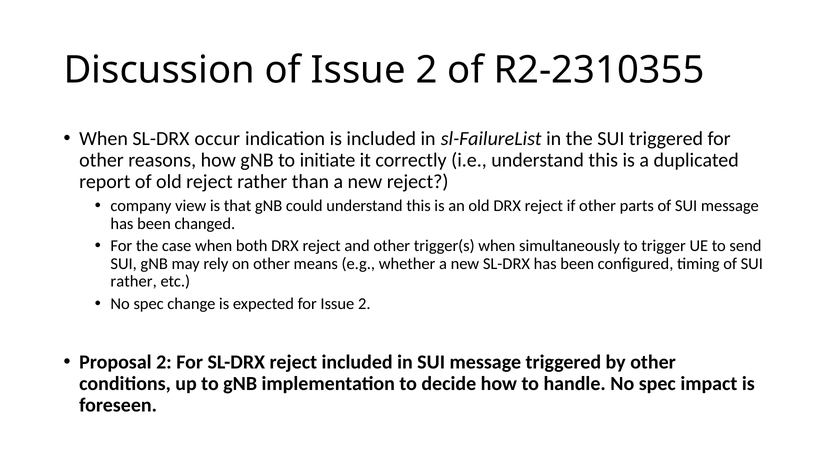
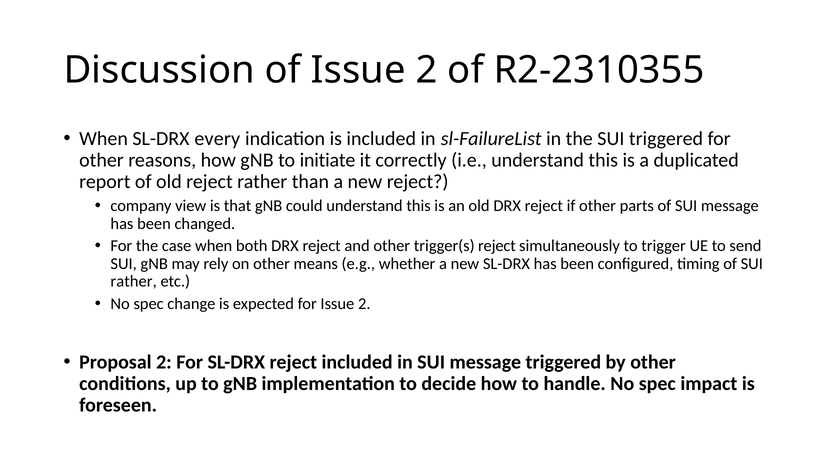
occur: occur -> every
trigger(s when: when -> reject
